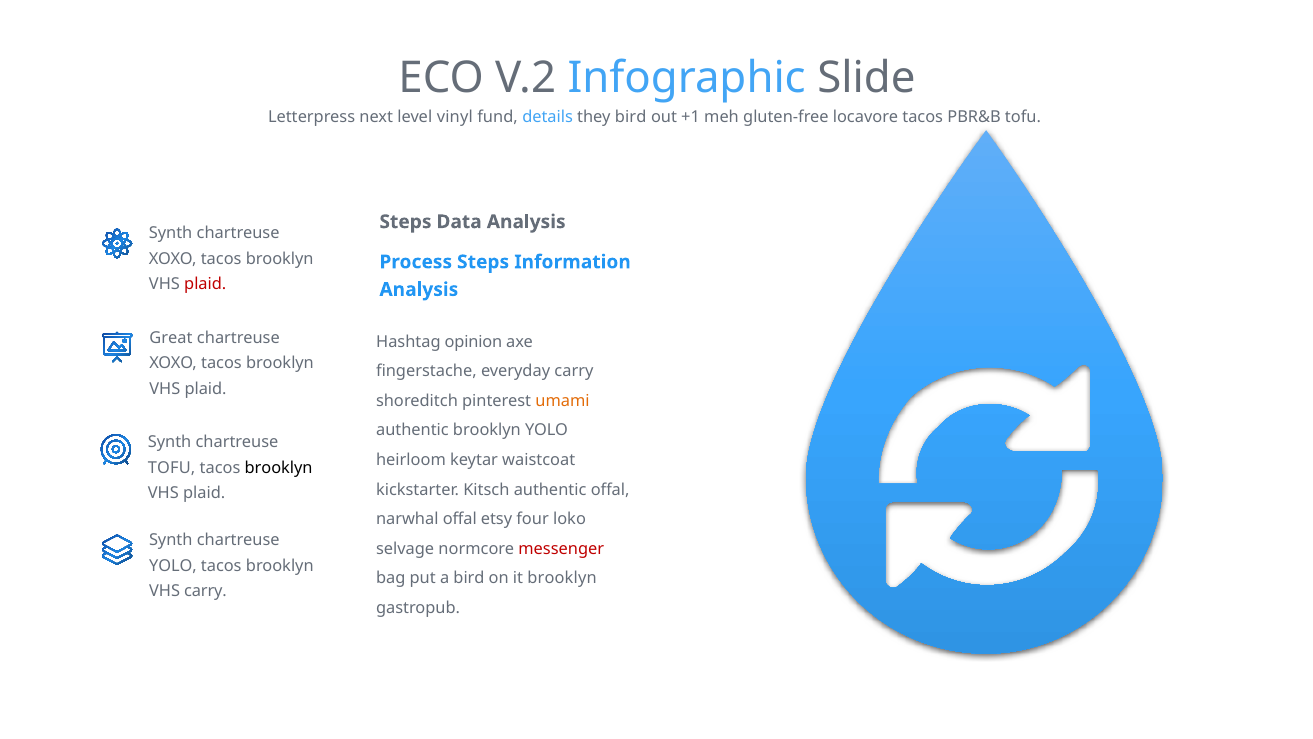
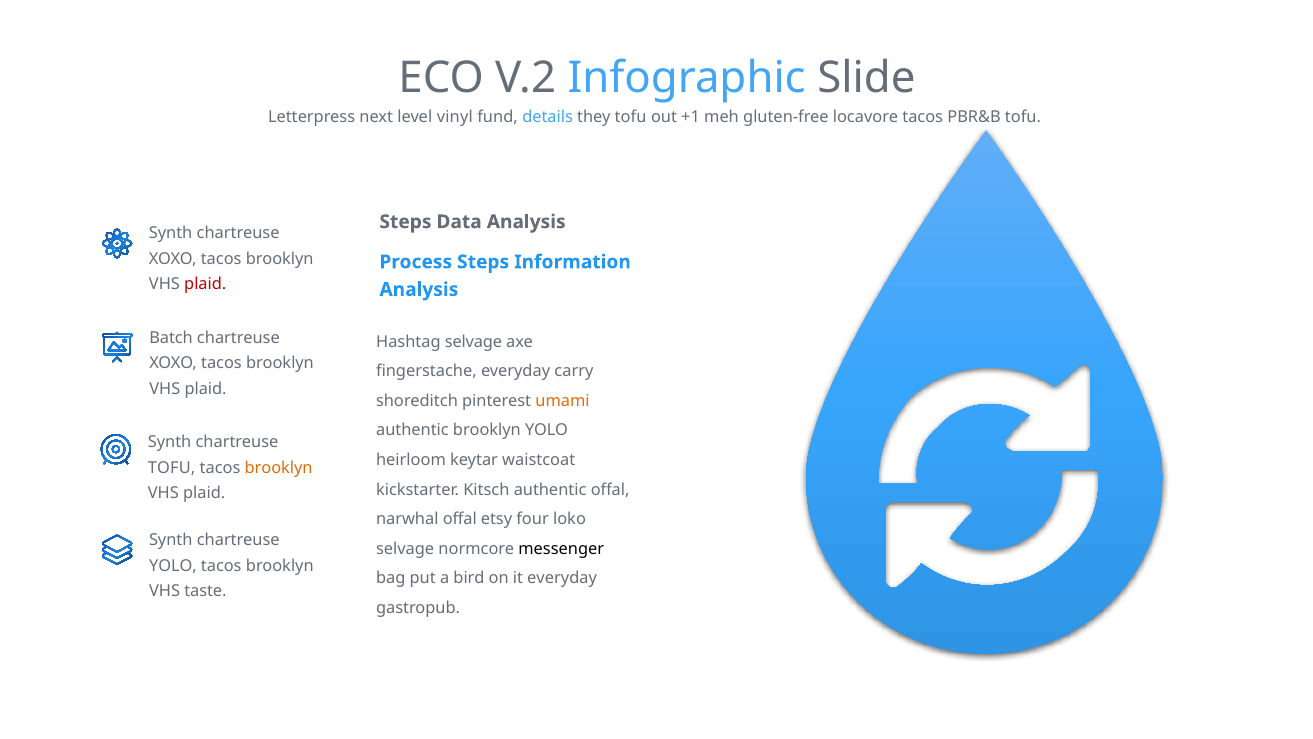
they bird: bird -> tofu
Great: Great -> Batch
Hashtag opinion: opinion -> selvage
brooklyn at (279, 468) colour: black -> orange
messenger colour: red -> black
it brooklyn: brooklyn -> everyday
VHS carry: carry -> taste
